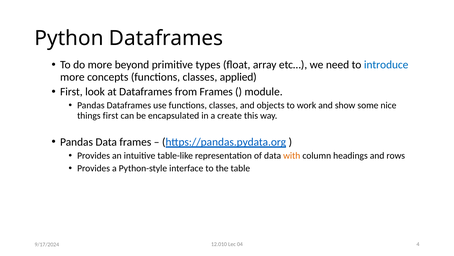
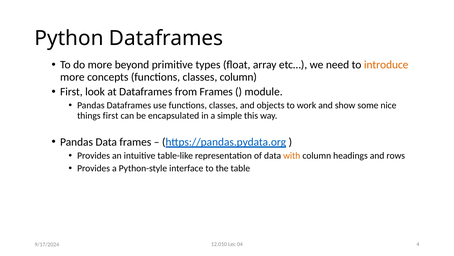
introduce colour: blue -> orange
classes applied: applied -> column
create: create -> simple
